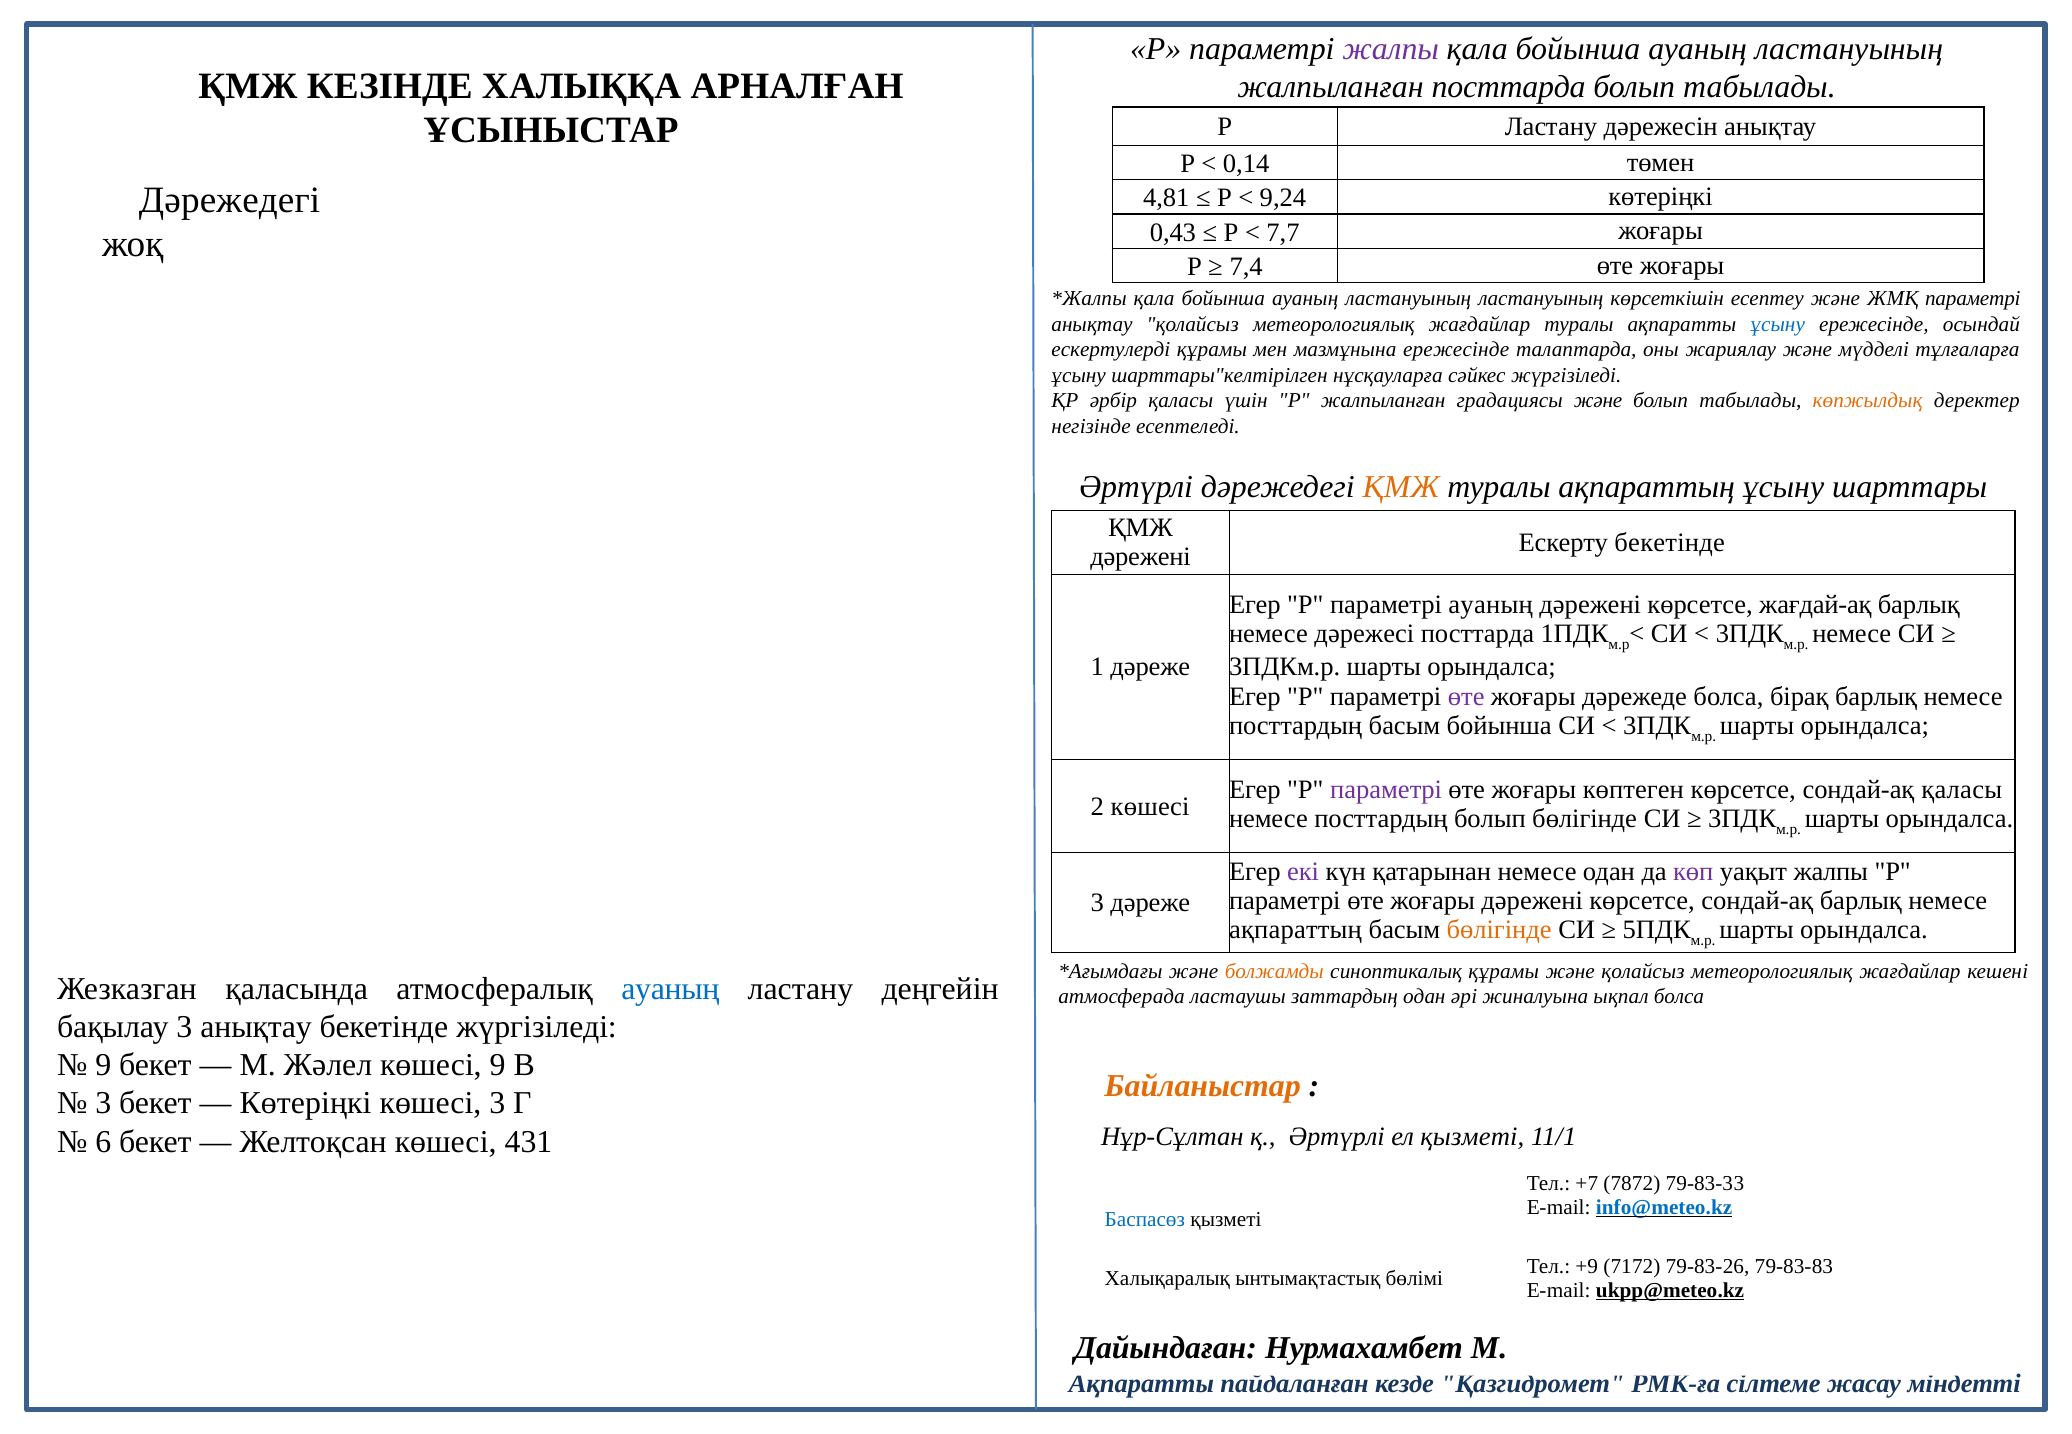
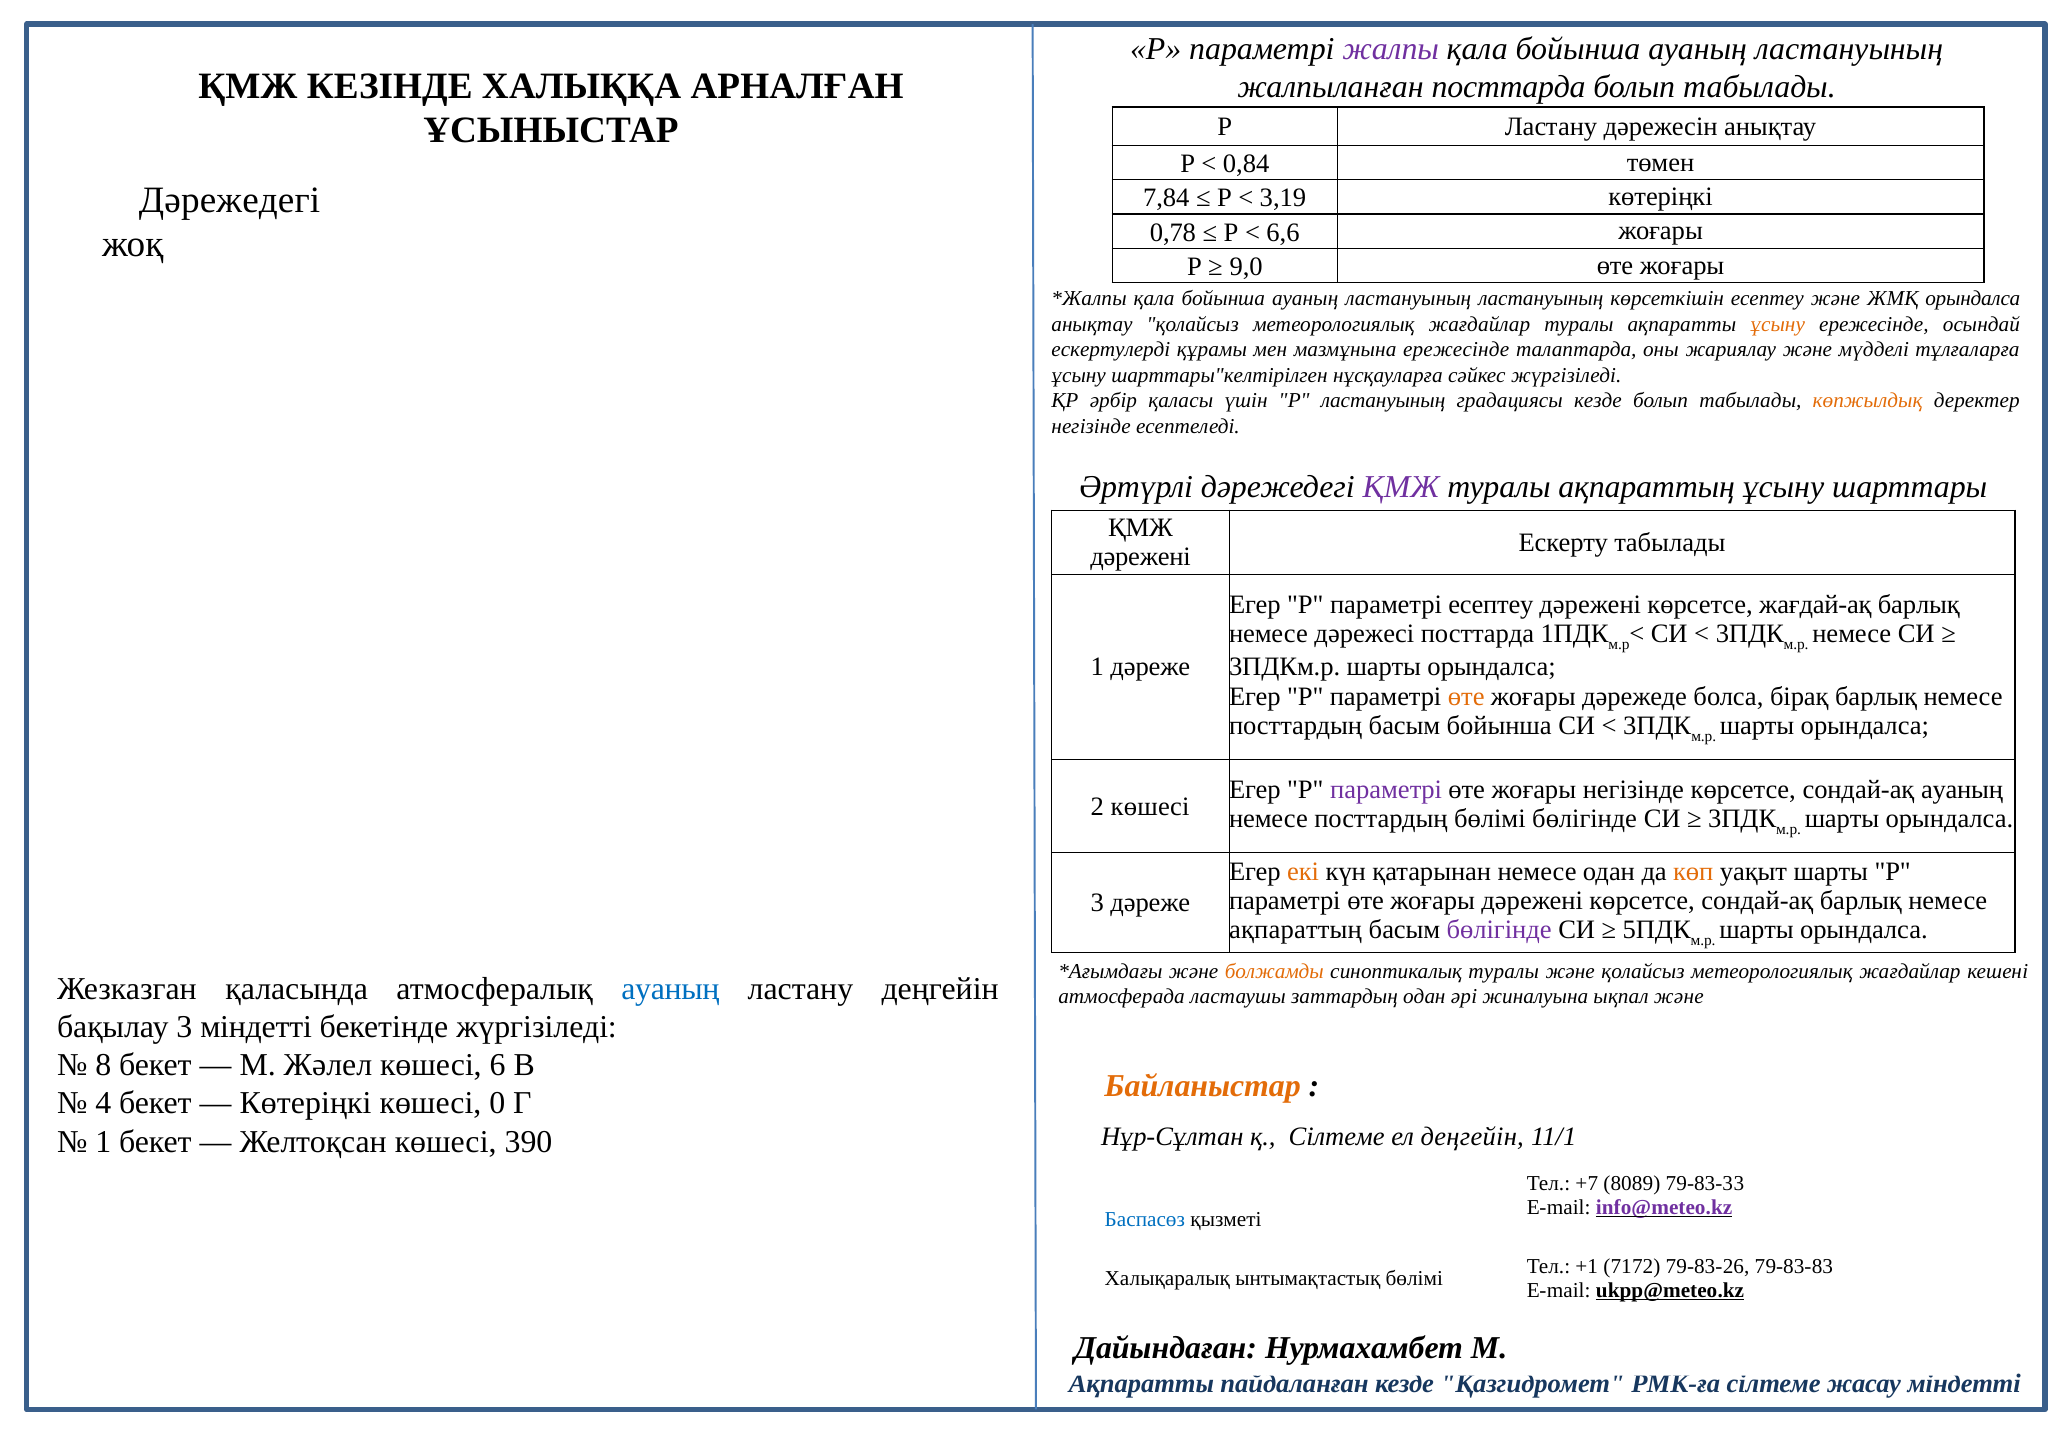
0,14: 0,14 -> 0,84
4,81: 4,81 -> 7,84
9,24: 9,24 -> 3,19
0,43: 0,43 -> 0,78
7,7: 7,7 -> 6,6
7,4: 7,4 -> 9,0
ЖМҚ параметрі: параметрі -> орындалса
ұсыну at (1778, 324) colour: blue -> orange
Р жалпыланған: жалпыланған -> ластануының
градациясы және: және -> кезде
ҚМЖ at (1401, 487) colour: orange -> purple
Ескерту бекетінде: бекетінде -> табылады
параметрі ауаның: ауаның -> есептеу
өте at (1466, 697) colour: purple -> orange
жоғары көптеген: көптеген -> негізінде
сондай-ақ қаласы: қаласы -> ауаның
посттардың болып: болып -> бөлімі
екі colour: purple -> orange
көп colour: purple -> orange
уақыт жалпы: жалпы -> шарты
бөлігінде at (1499, 930) colour: orange -> purple
синоптикалық құрамы: құрамы -> туралы
ықпал болса: болса -> және
3 анықтау: анықтау -> міндетті
9 at (103, 1065): 9 -> 8
көшесі 9: 9 -> 6
3 at (103, 1104): 3 -> 4
көшесі 3: 3 -> 0
қ Әртүрлі: Әртүрлі -> Сілтеме
ел қызметі: қызметі -> деңгейін
6 at (103, 1142): 6 -> 1
431: 431 -> 390
7872: 7872 -> 8089
info@meteo.kz colour: blue -> purple
+9: +9 -> +1
